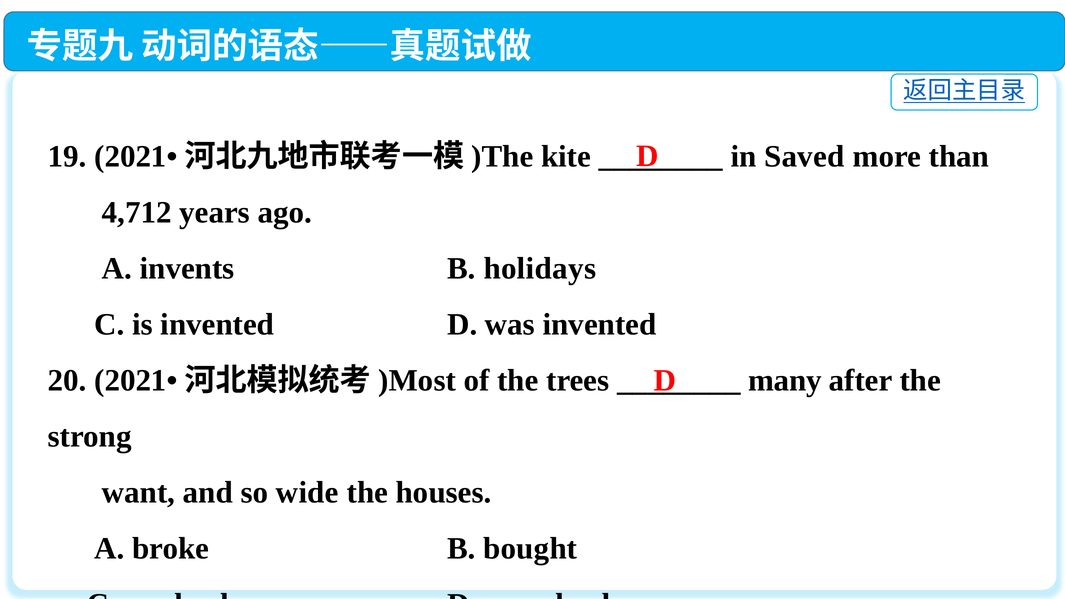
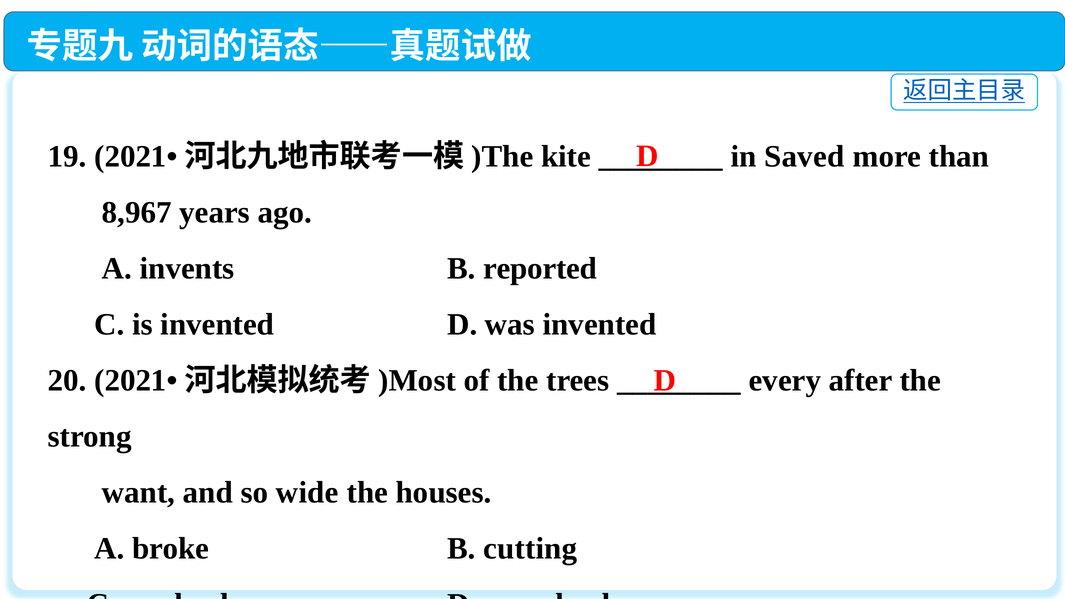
4,712: 4,712 -> 8,967
holidays: holidays -> reported
many: many -> every
bought: bought -> cutting
